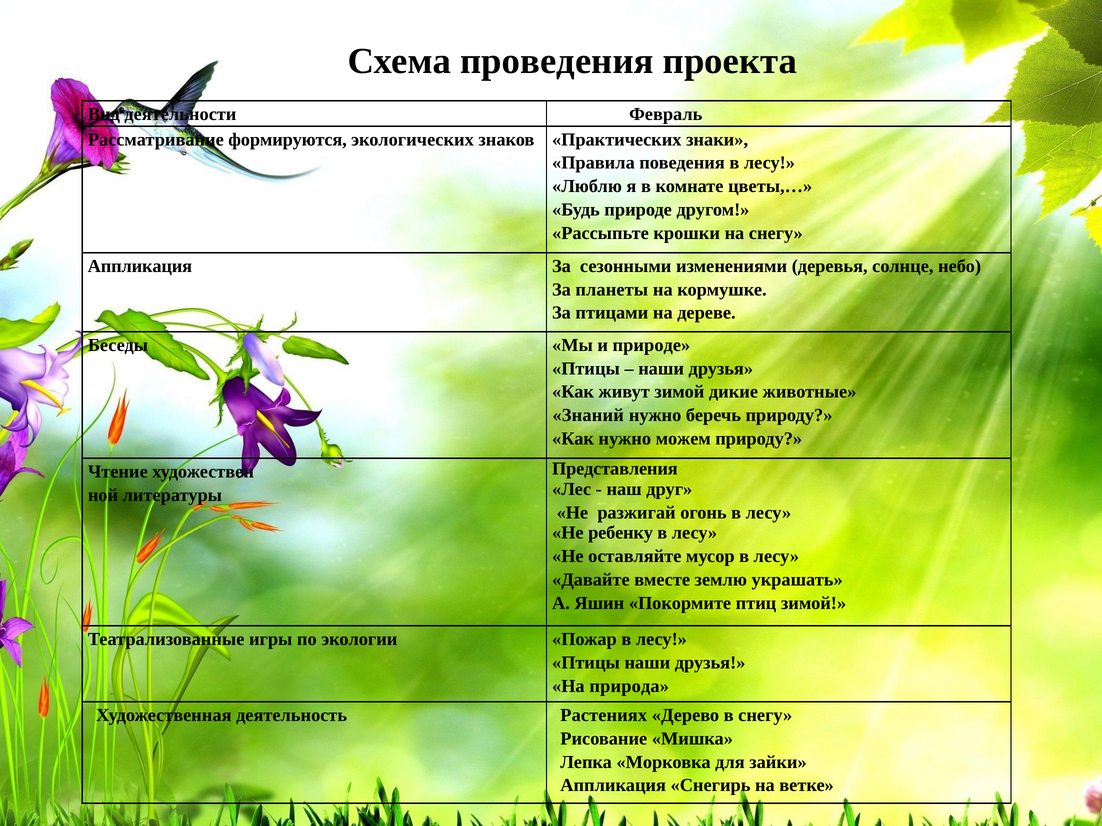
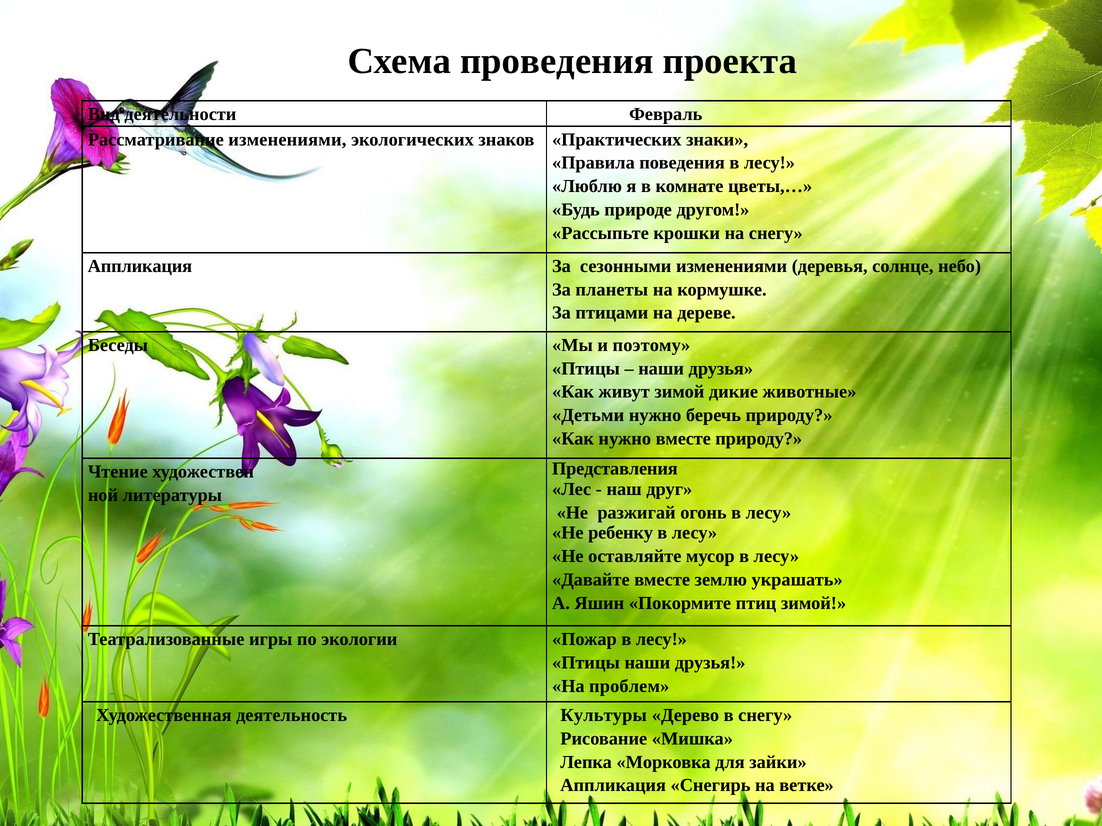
Рассматривание формируются: формируются -> изменениями
и природе: природе -> поэтому
Знаний: Знаний -> Детьми
нужно можем: можем -> вместе
природа: природа -> проблем
Растениях: Растениях -> Культуры
